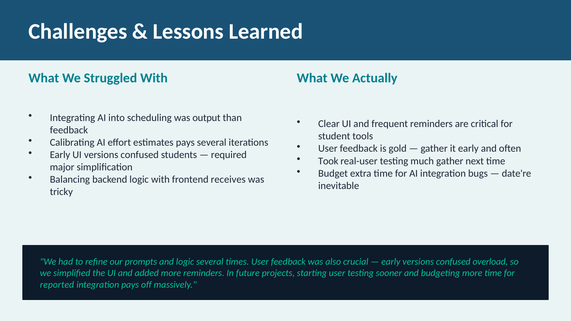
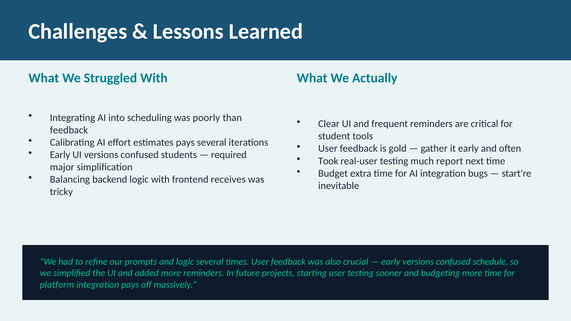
output: output -> poorly
much gather: gather -> report
date're: date're -> start're
overload: overload -> schedule
reported: reported -> platform
